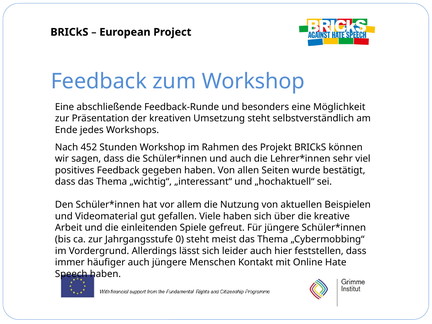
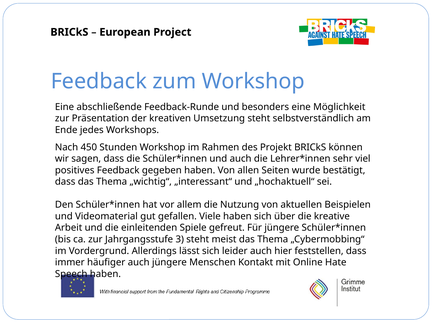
452: 452 -> 450
0: 0 -> 3
